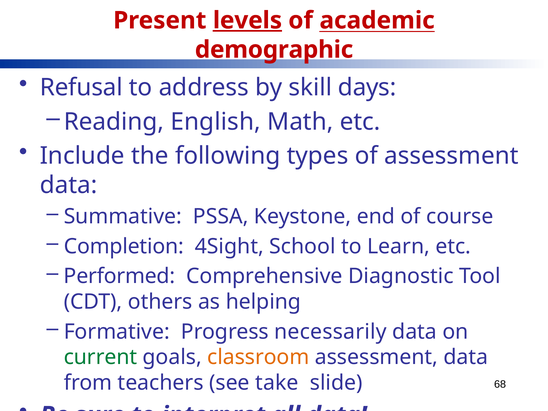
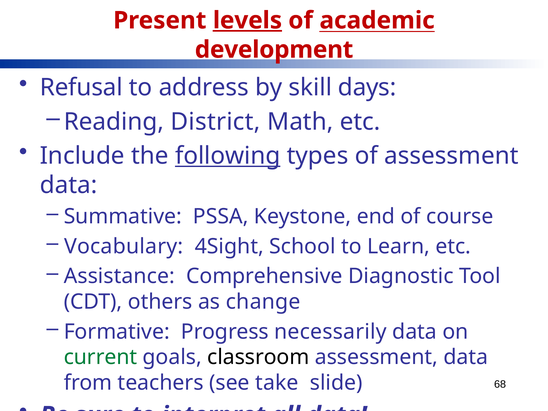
demographic: demographic -> development
English: English -> District
following underline: none -> present
Completion: Completion -> Vocabulary
Performed: Performed -> Assistance
helping: helping -> change
classroom colour: orange -> black
